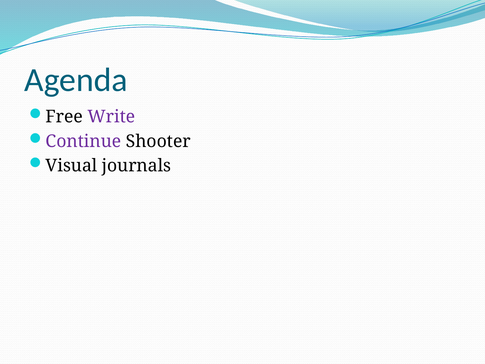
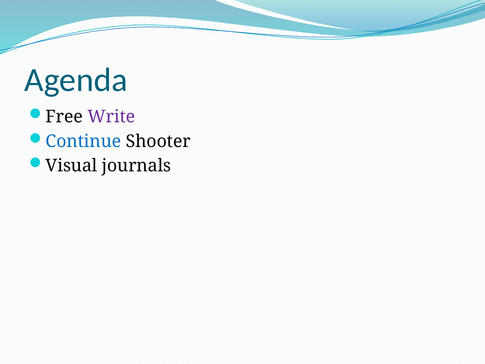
Continue colour: purple -> blue
